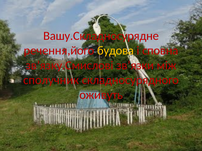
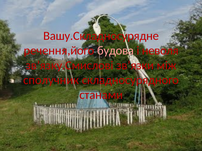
будова colour: yellow -> pink
сповна: сповна -> неволя
оживуть: оживуть -> станами
